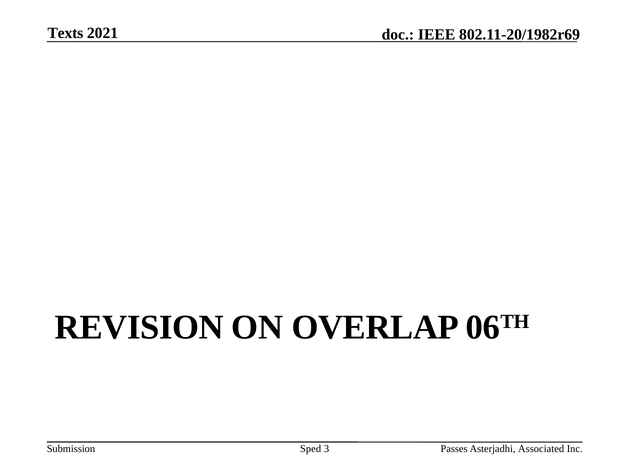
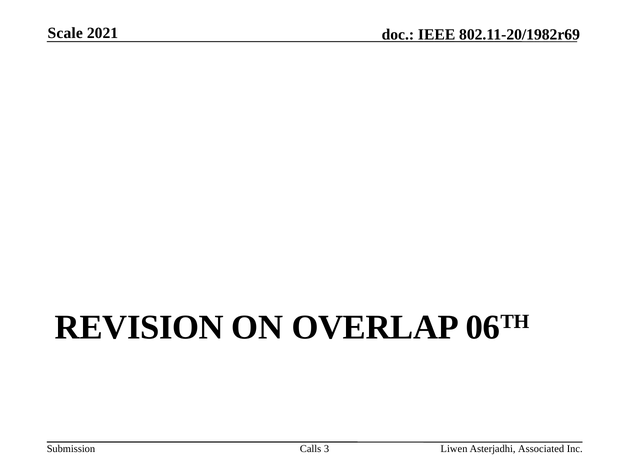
Texts: Texts -> Scale
Sped: Sped -> Calls
Passes: Passes -> Liwen
